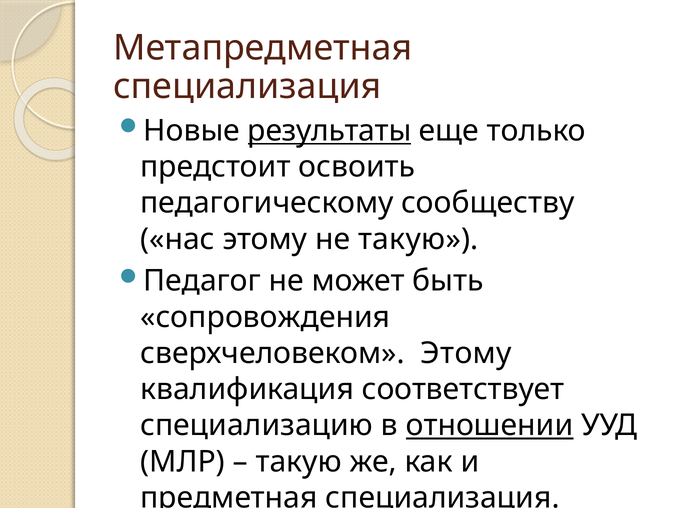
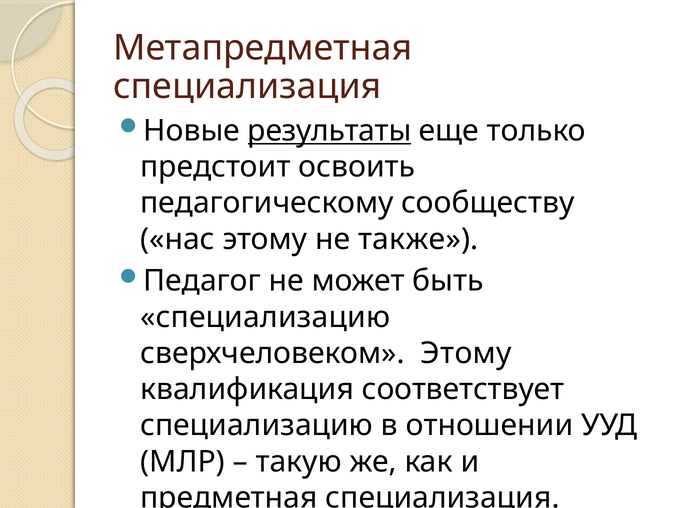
не такую: такую -> также
сопровождения at (265, 317): сопровождения -> специализацию
отношении underline: present -> none
